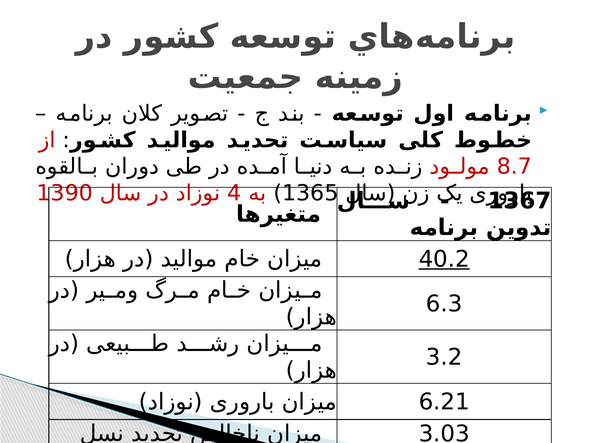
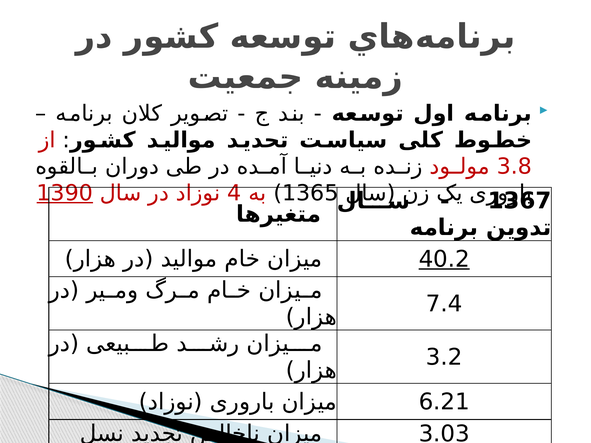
8.7: 8.7 -> 3.8
1390 underline: none -> present
6.3: 6.3 -> 7.4
